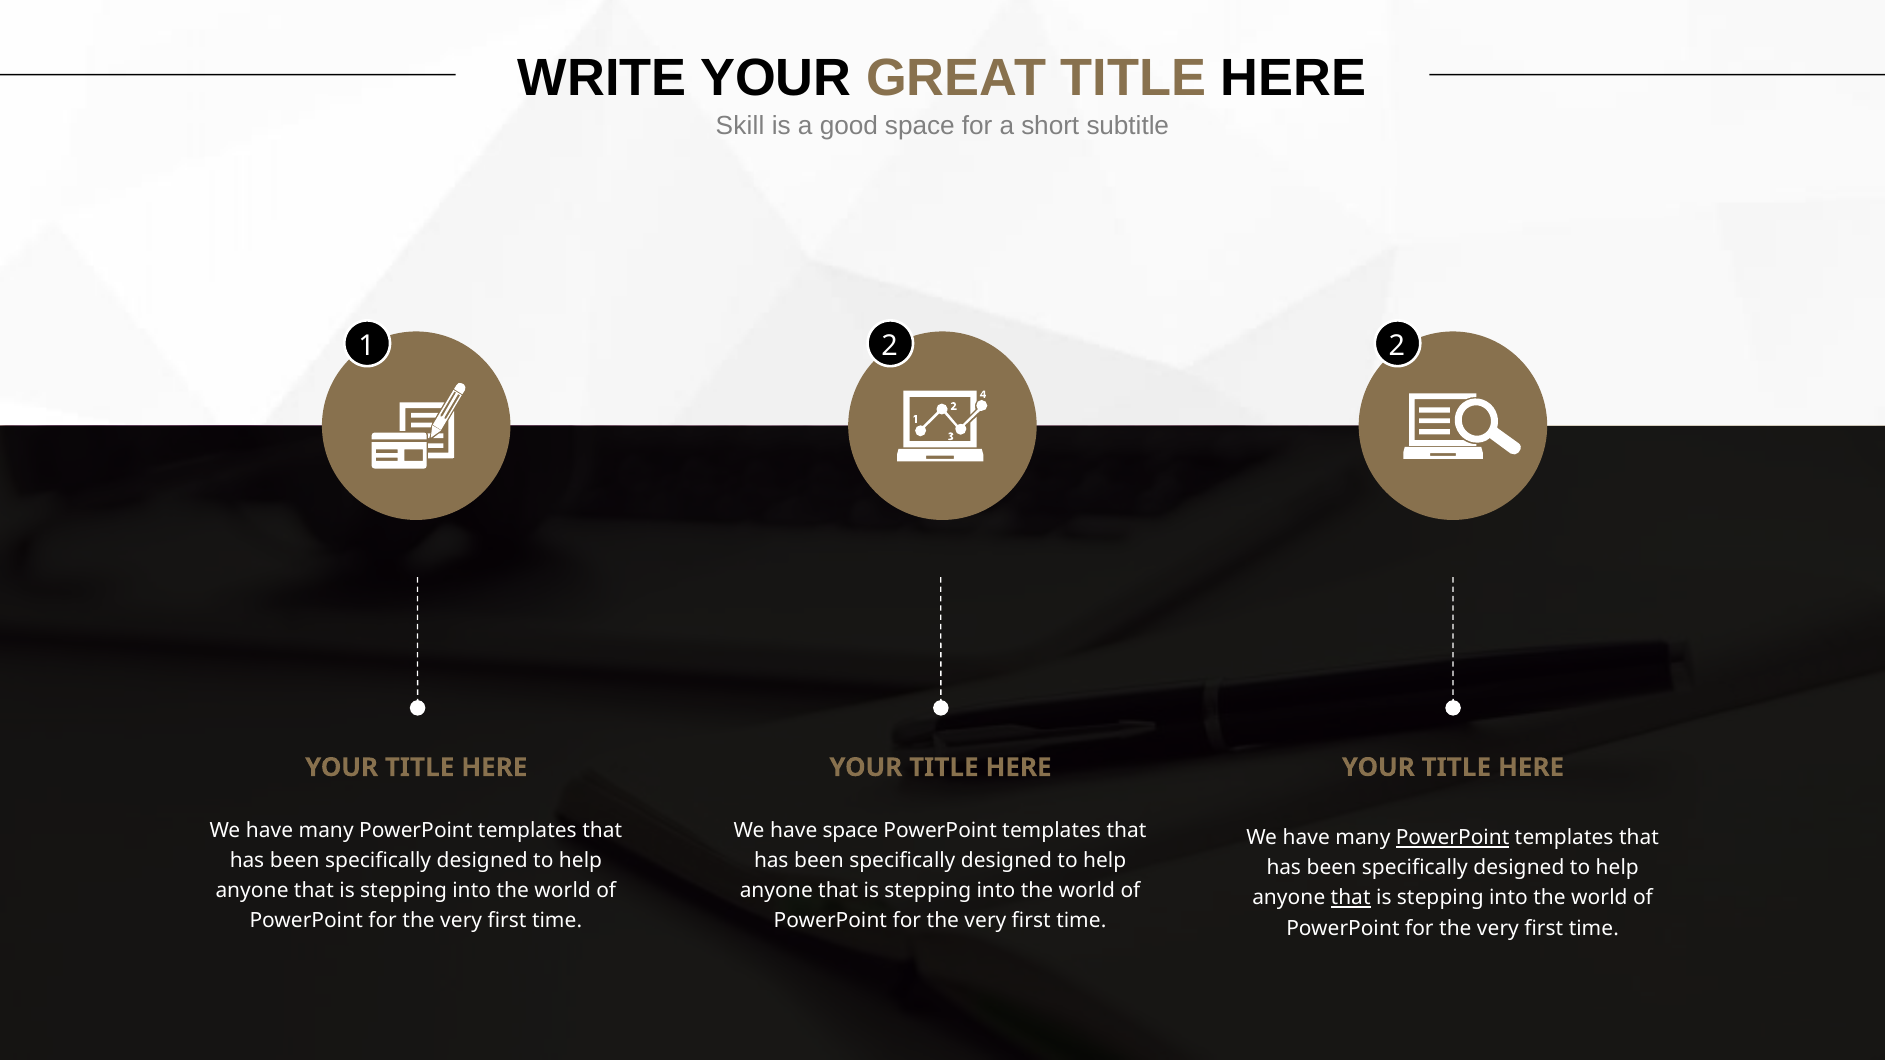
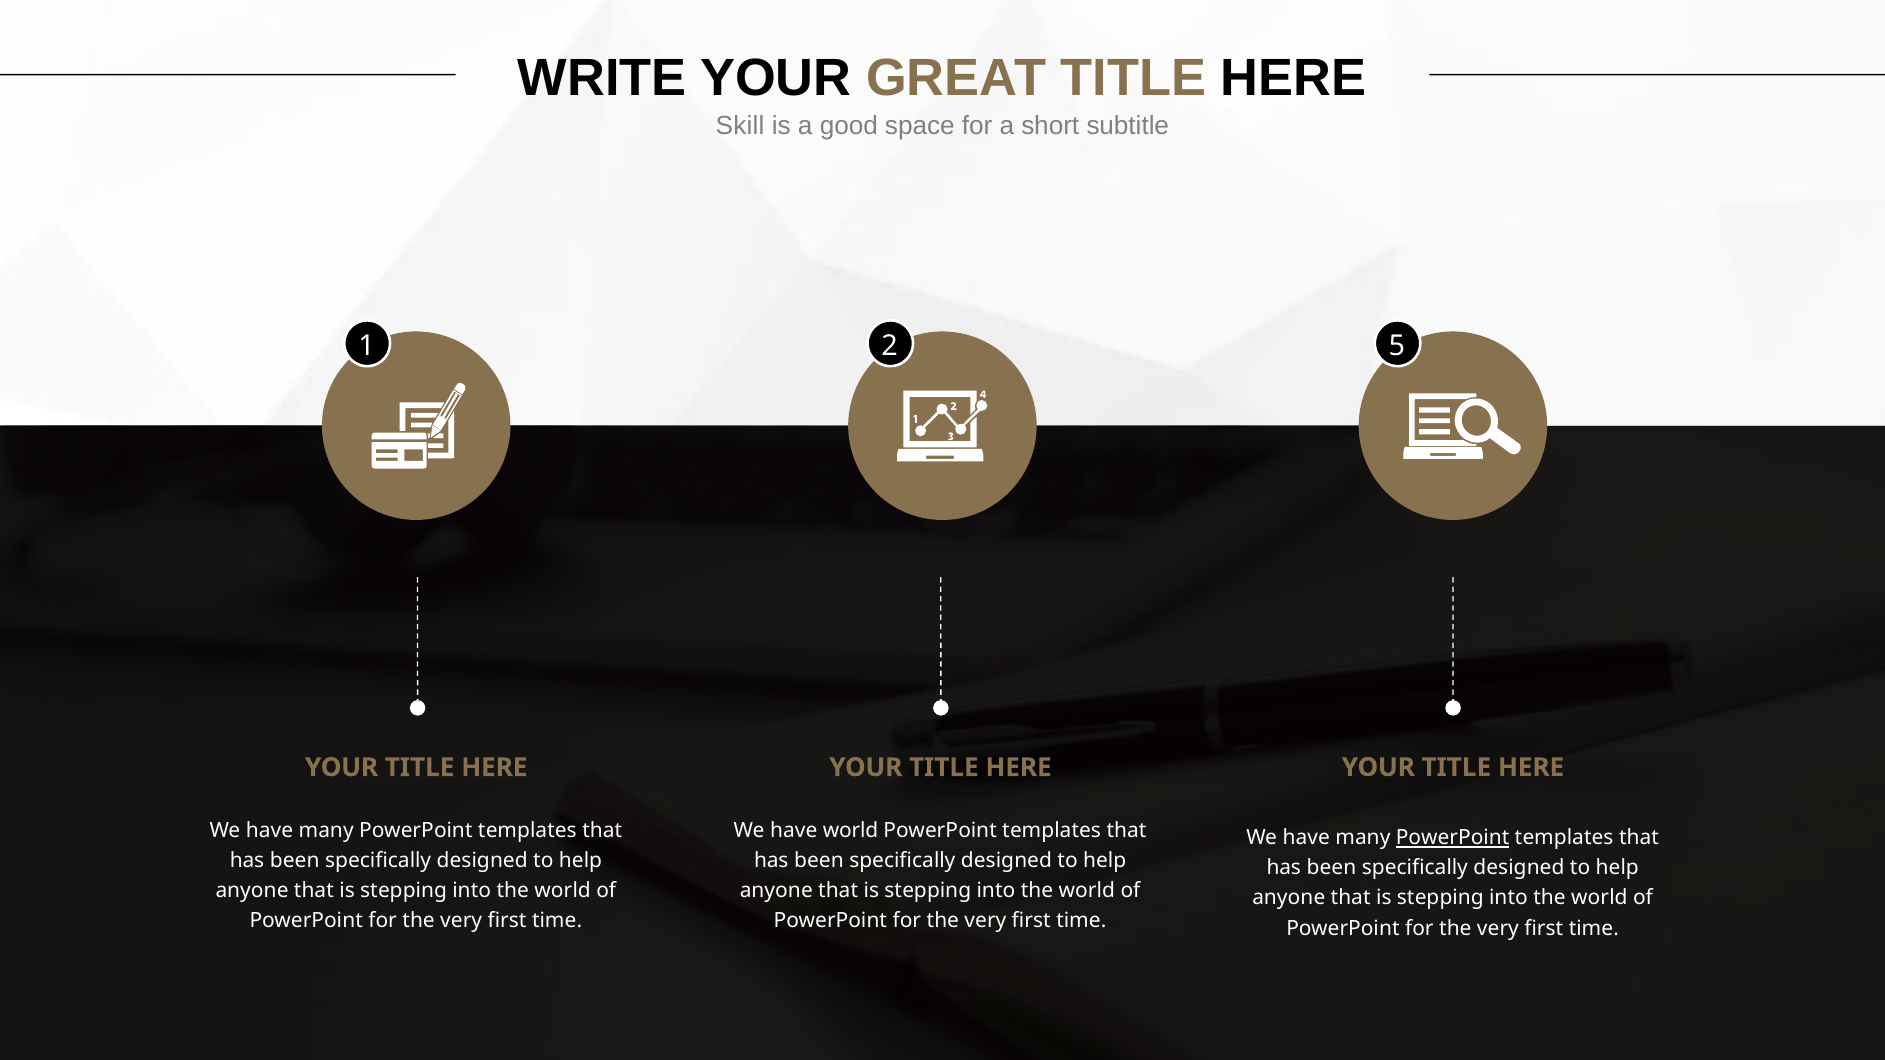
2 2: 2 -> 5
have space: space -> world
that at (1351, 898) underline: present -> none
